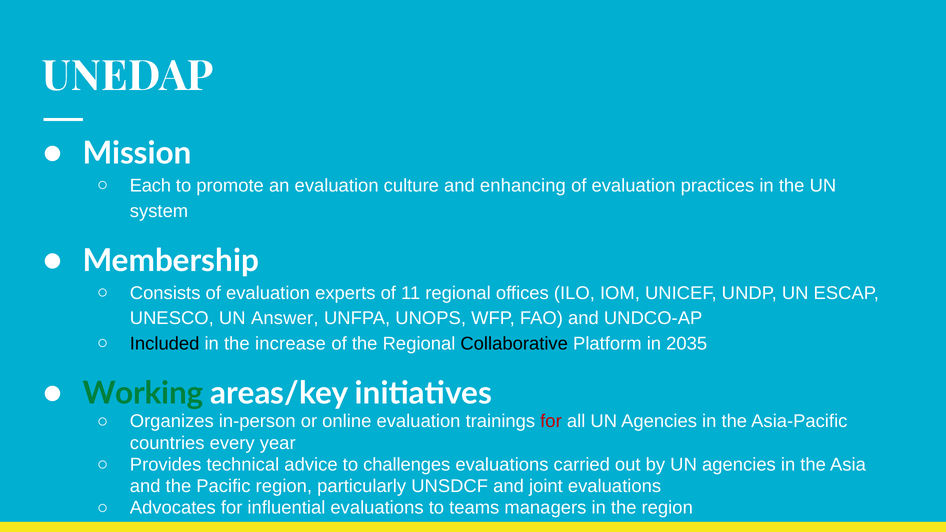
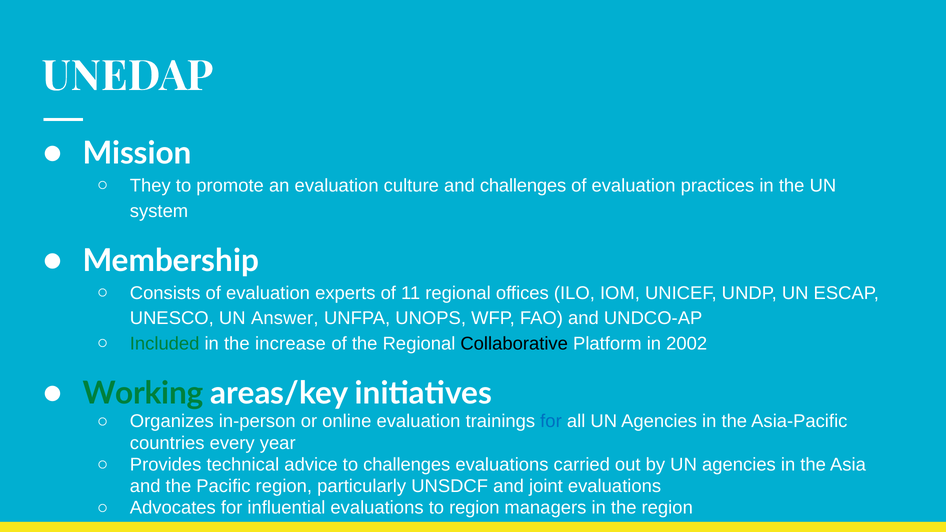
Each: Each -> They
and enhancing: enhancing -> challenges
Included colour: black -> green
2035: 2035 -> 2002
for at (551, 421) colour: red -> blue
to teams: teams -> region
